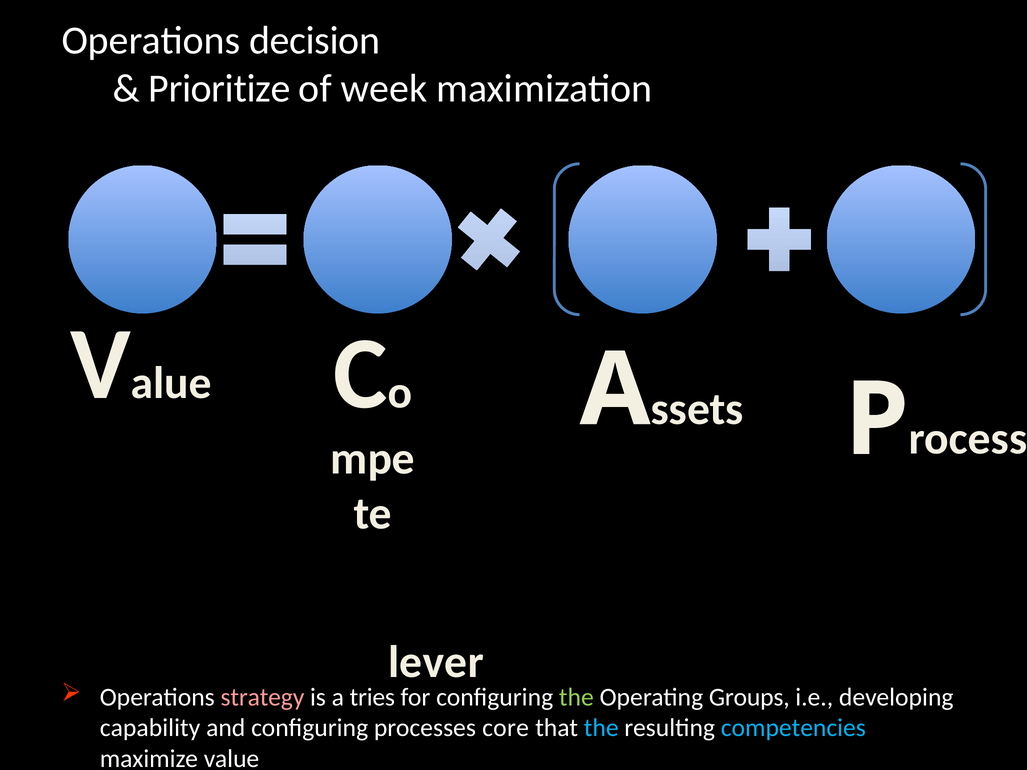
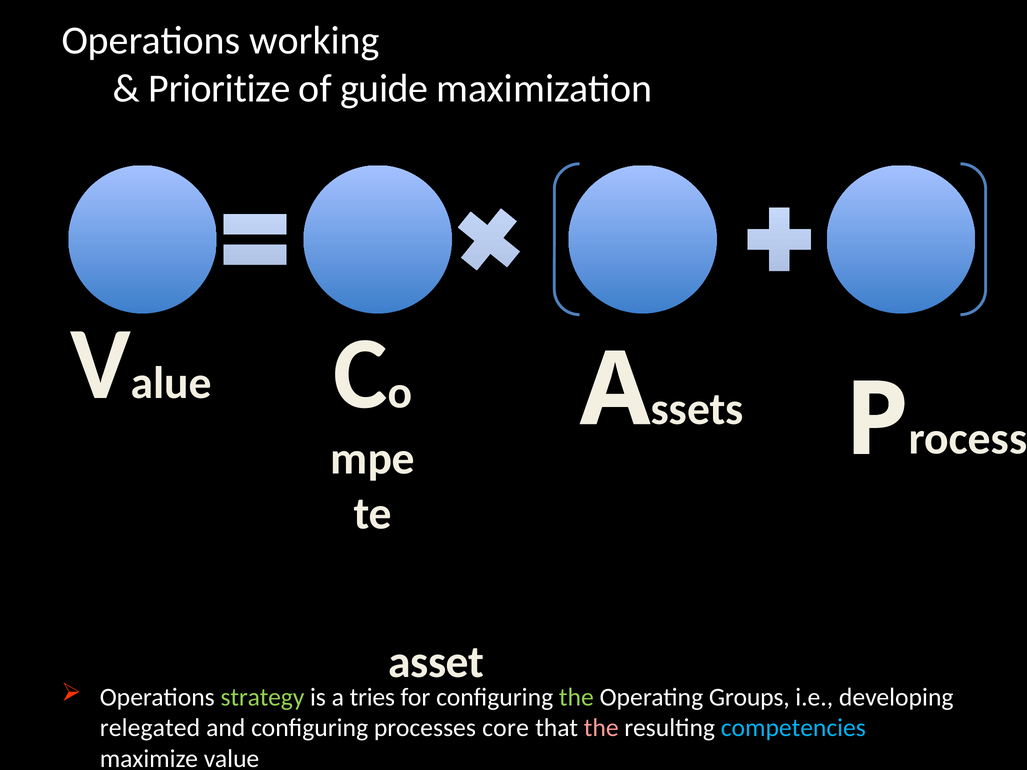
decision: decision -> working
week: week -> guide
lever: lever -> asset
strategy colour: pink -> light green
capability: capability -> relegated
the at (601, 728) colour: light blue -> pink
